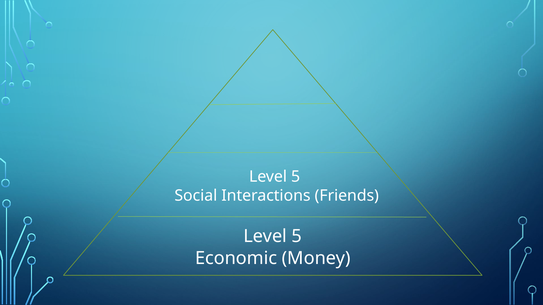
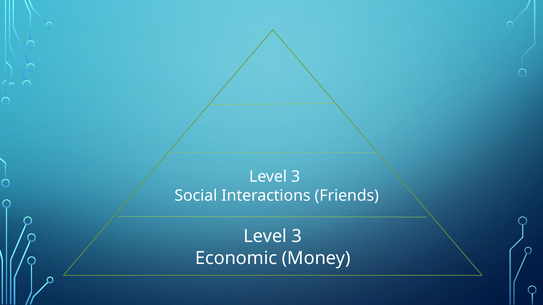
5 at (296, 177): 5 -> 3
5 at (297, 237): 5 -> 3
